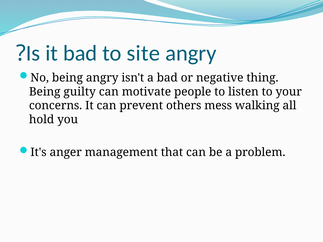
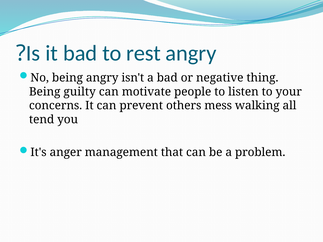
site: site -> rest
hold: hold -> tend
